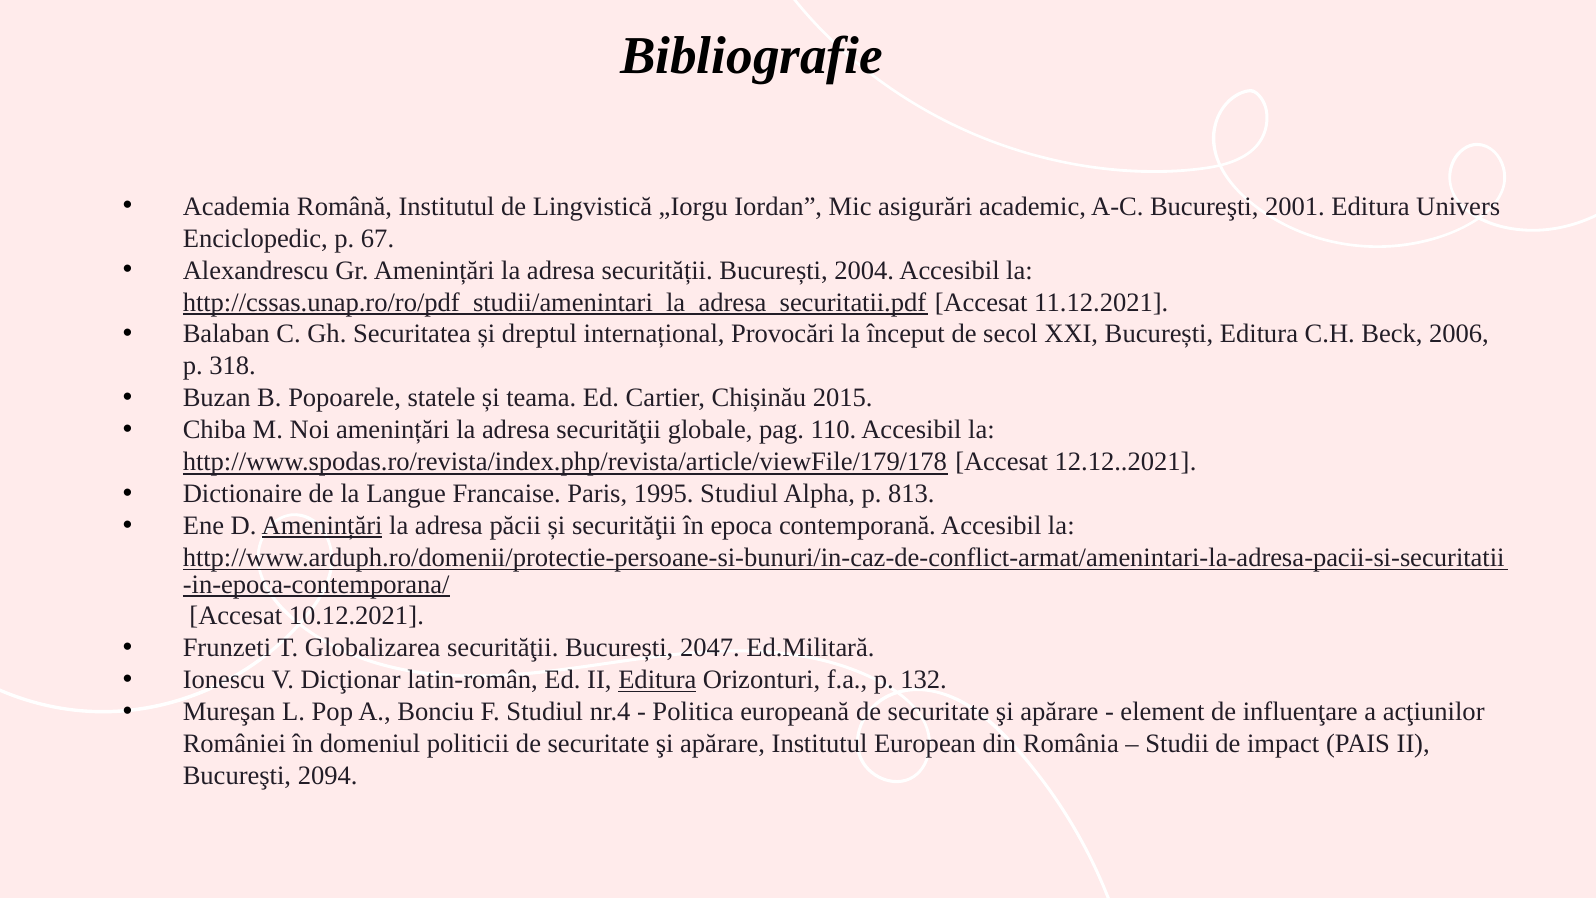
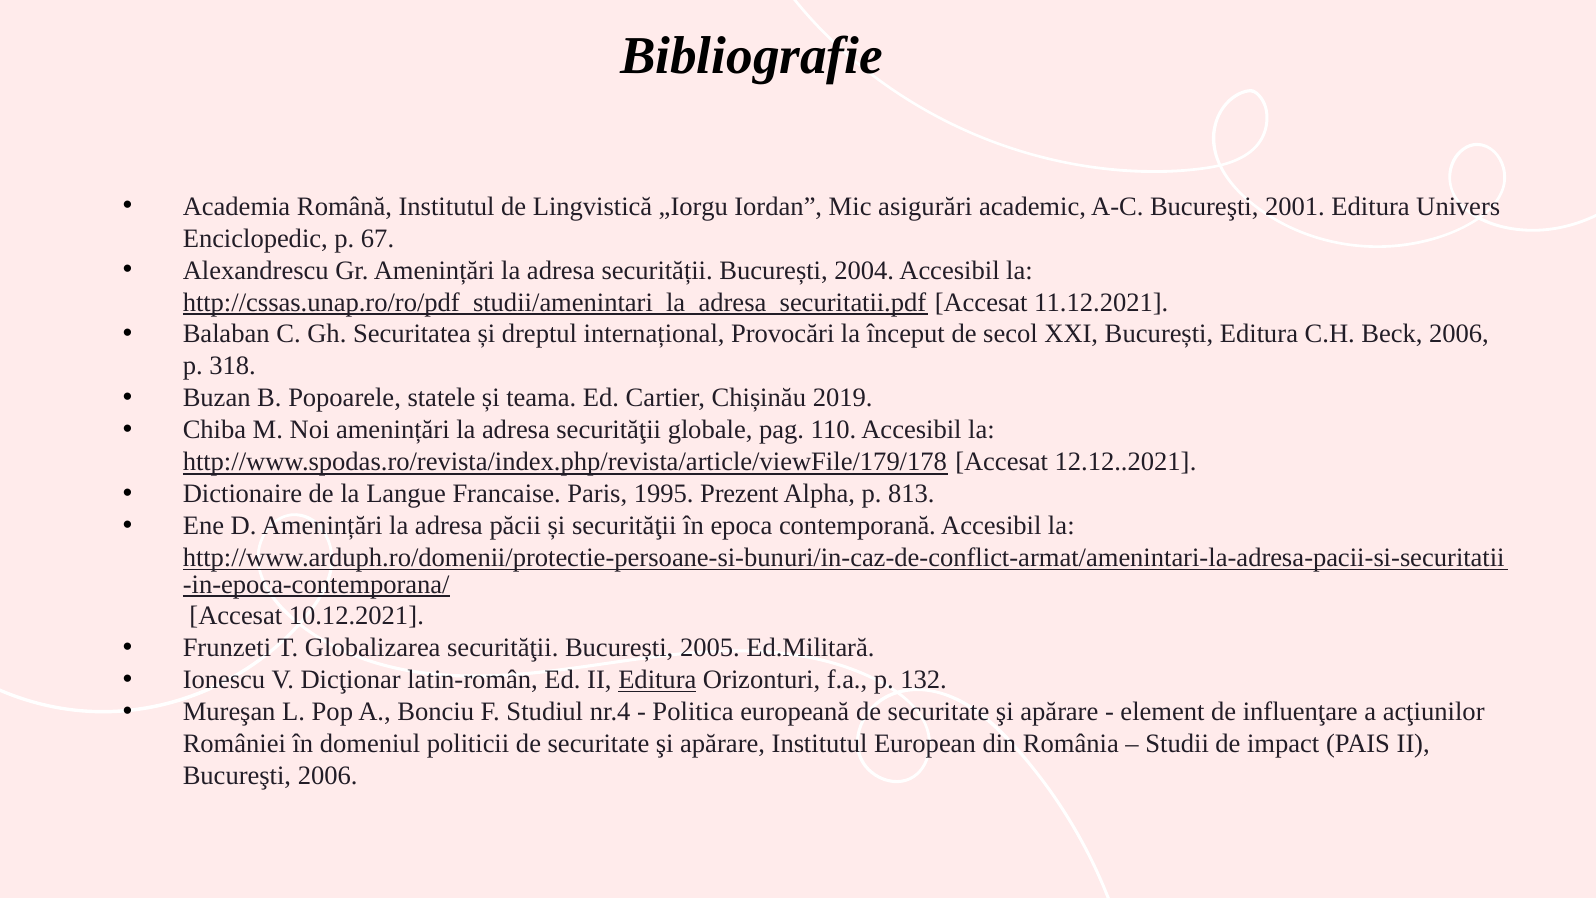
2015: 2015 -> 2019
1995 Studiul: Studiul -> Prezent
Amenințări at (322, 526) underline: present -> none
2047: 2047 -> 2005
Bucureşti 2094: 2094 -> 2006
